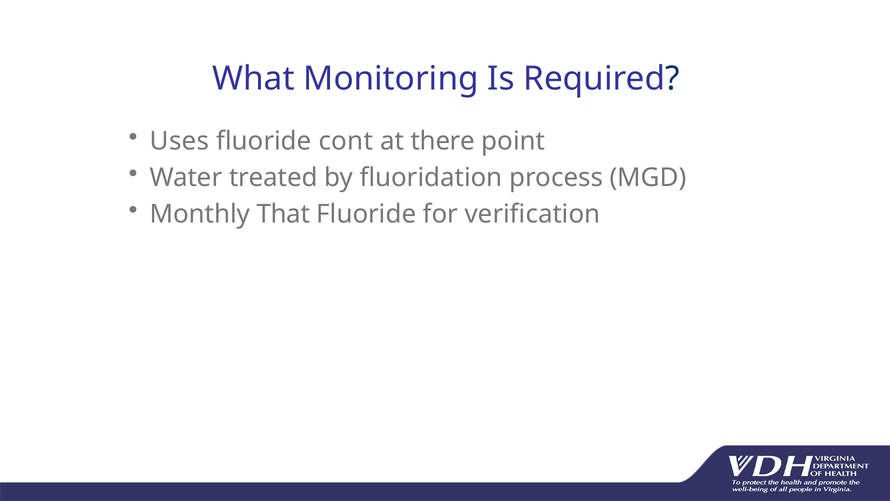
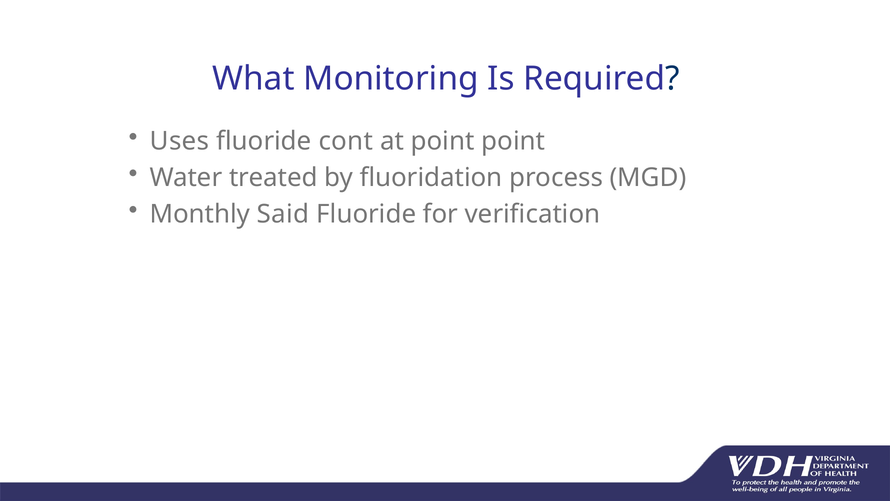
at there: there -> point
That: That -> Said
